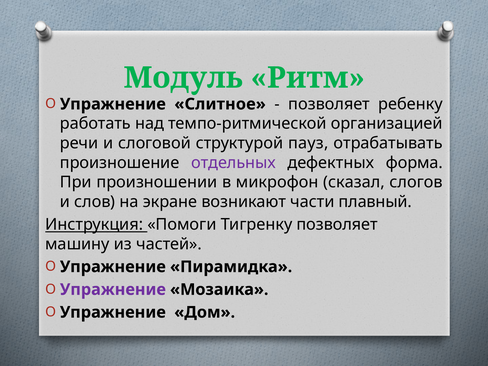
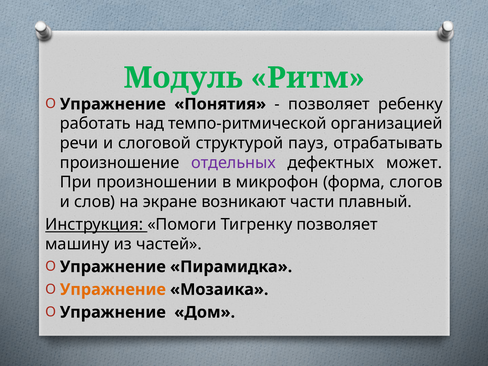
Слитное: Слитное -> Понятия
форма: форма -> может
сказал: сказал -> форма
Упражнение at (113, 290) colour: purple -> orange
